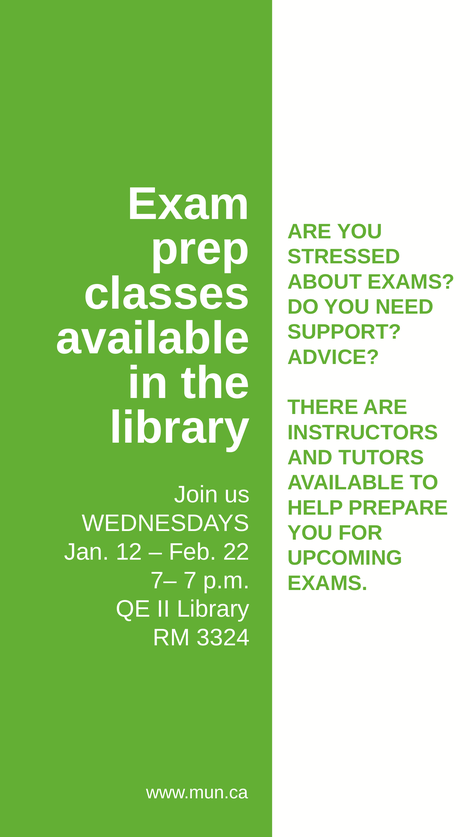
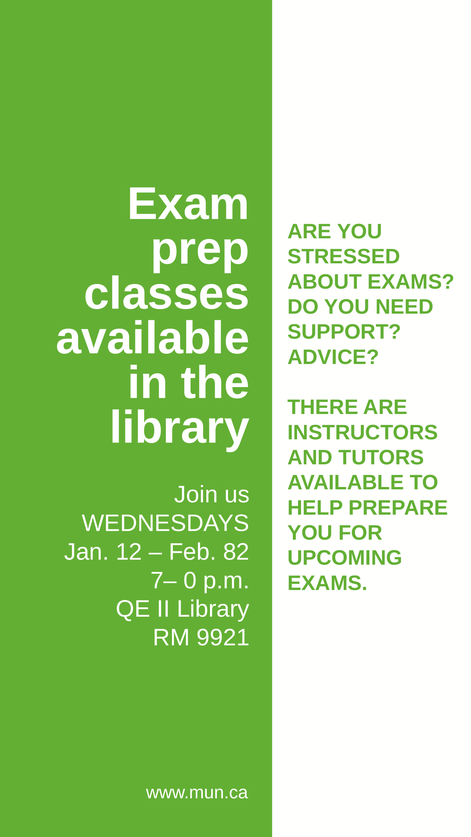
22: 22 -> 82
7: 7 -> 0
3324: 3324 -> 9921
